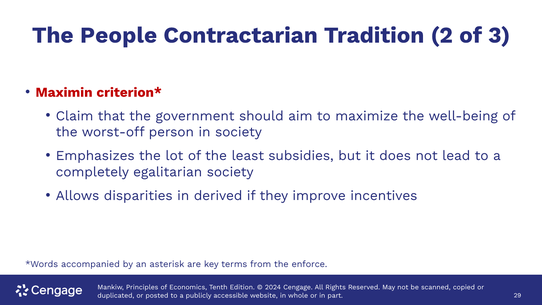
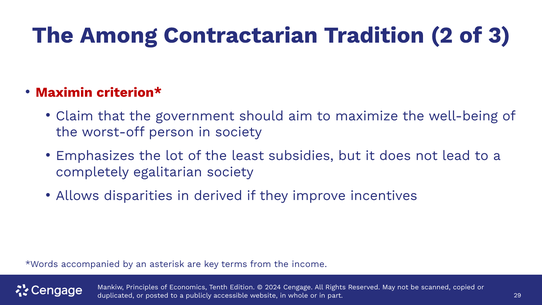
People: People -> Among
enforce: enforce -> income
